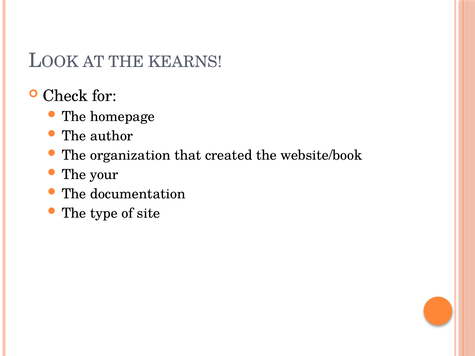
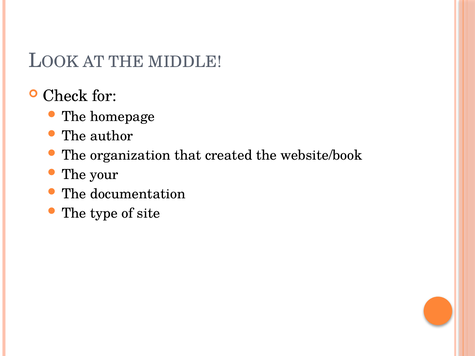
KEARNS: KEARNS -> MIDDLE
